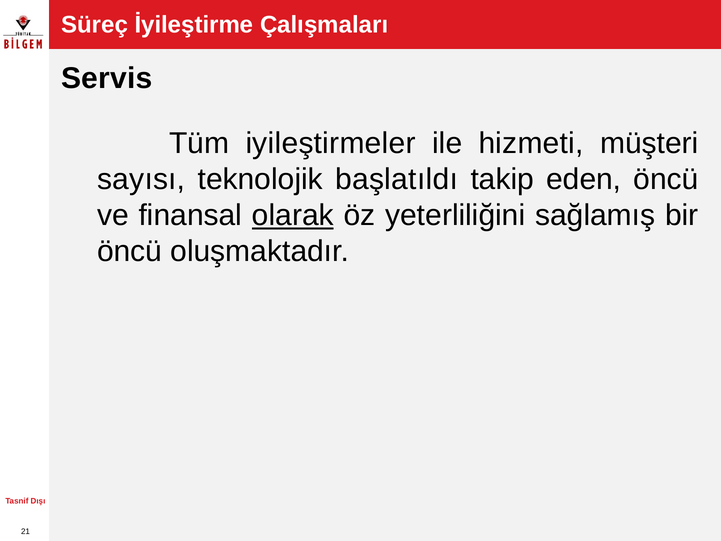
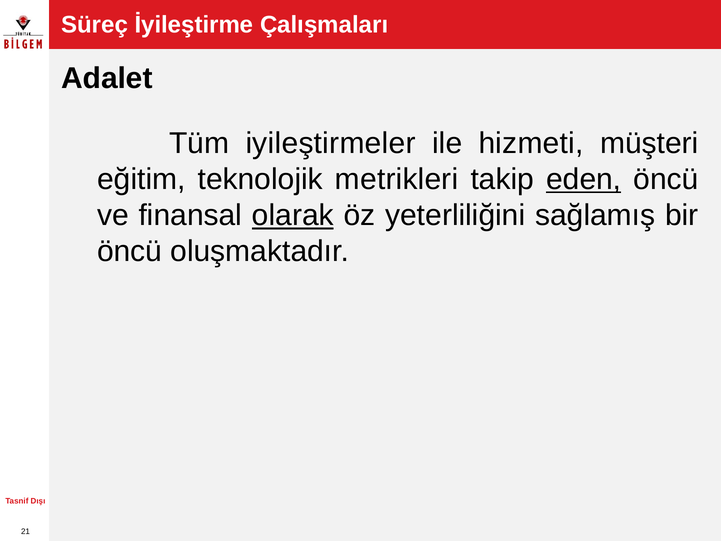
Servis: Servis -> Adalet
sayısı: sayısı -> eğitim
başlatıldı: başlatıldı -> metrikleri
eden underline: none -> present
